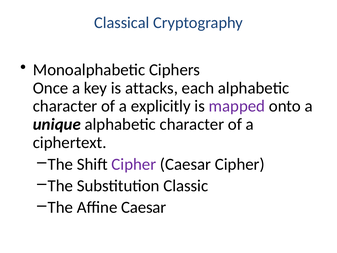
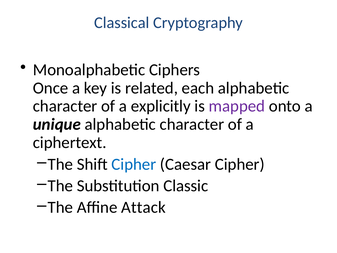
attacks: attacks -> related
Cipher at (134, 164) colour: purple -> blue
Affine Caesar: Caesar -> Attack
